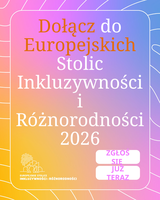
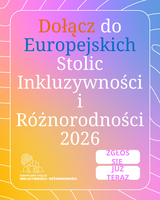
Europejskich colour: orange -> blue
